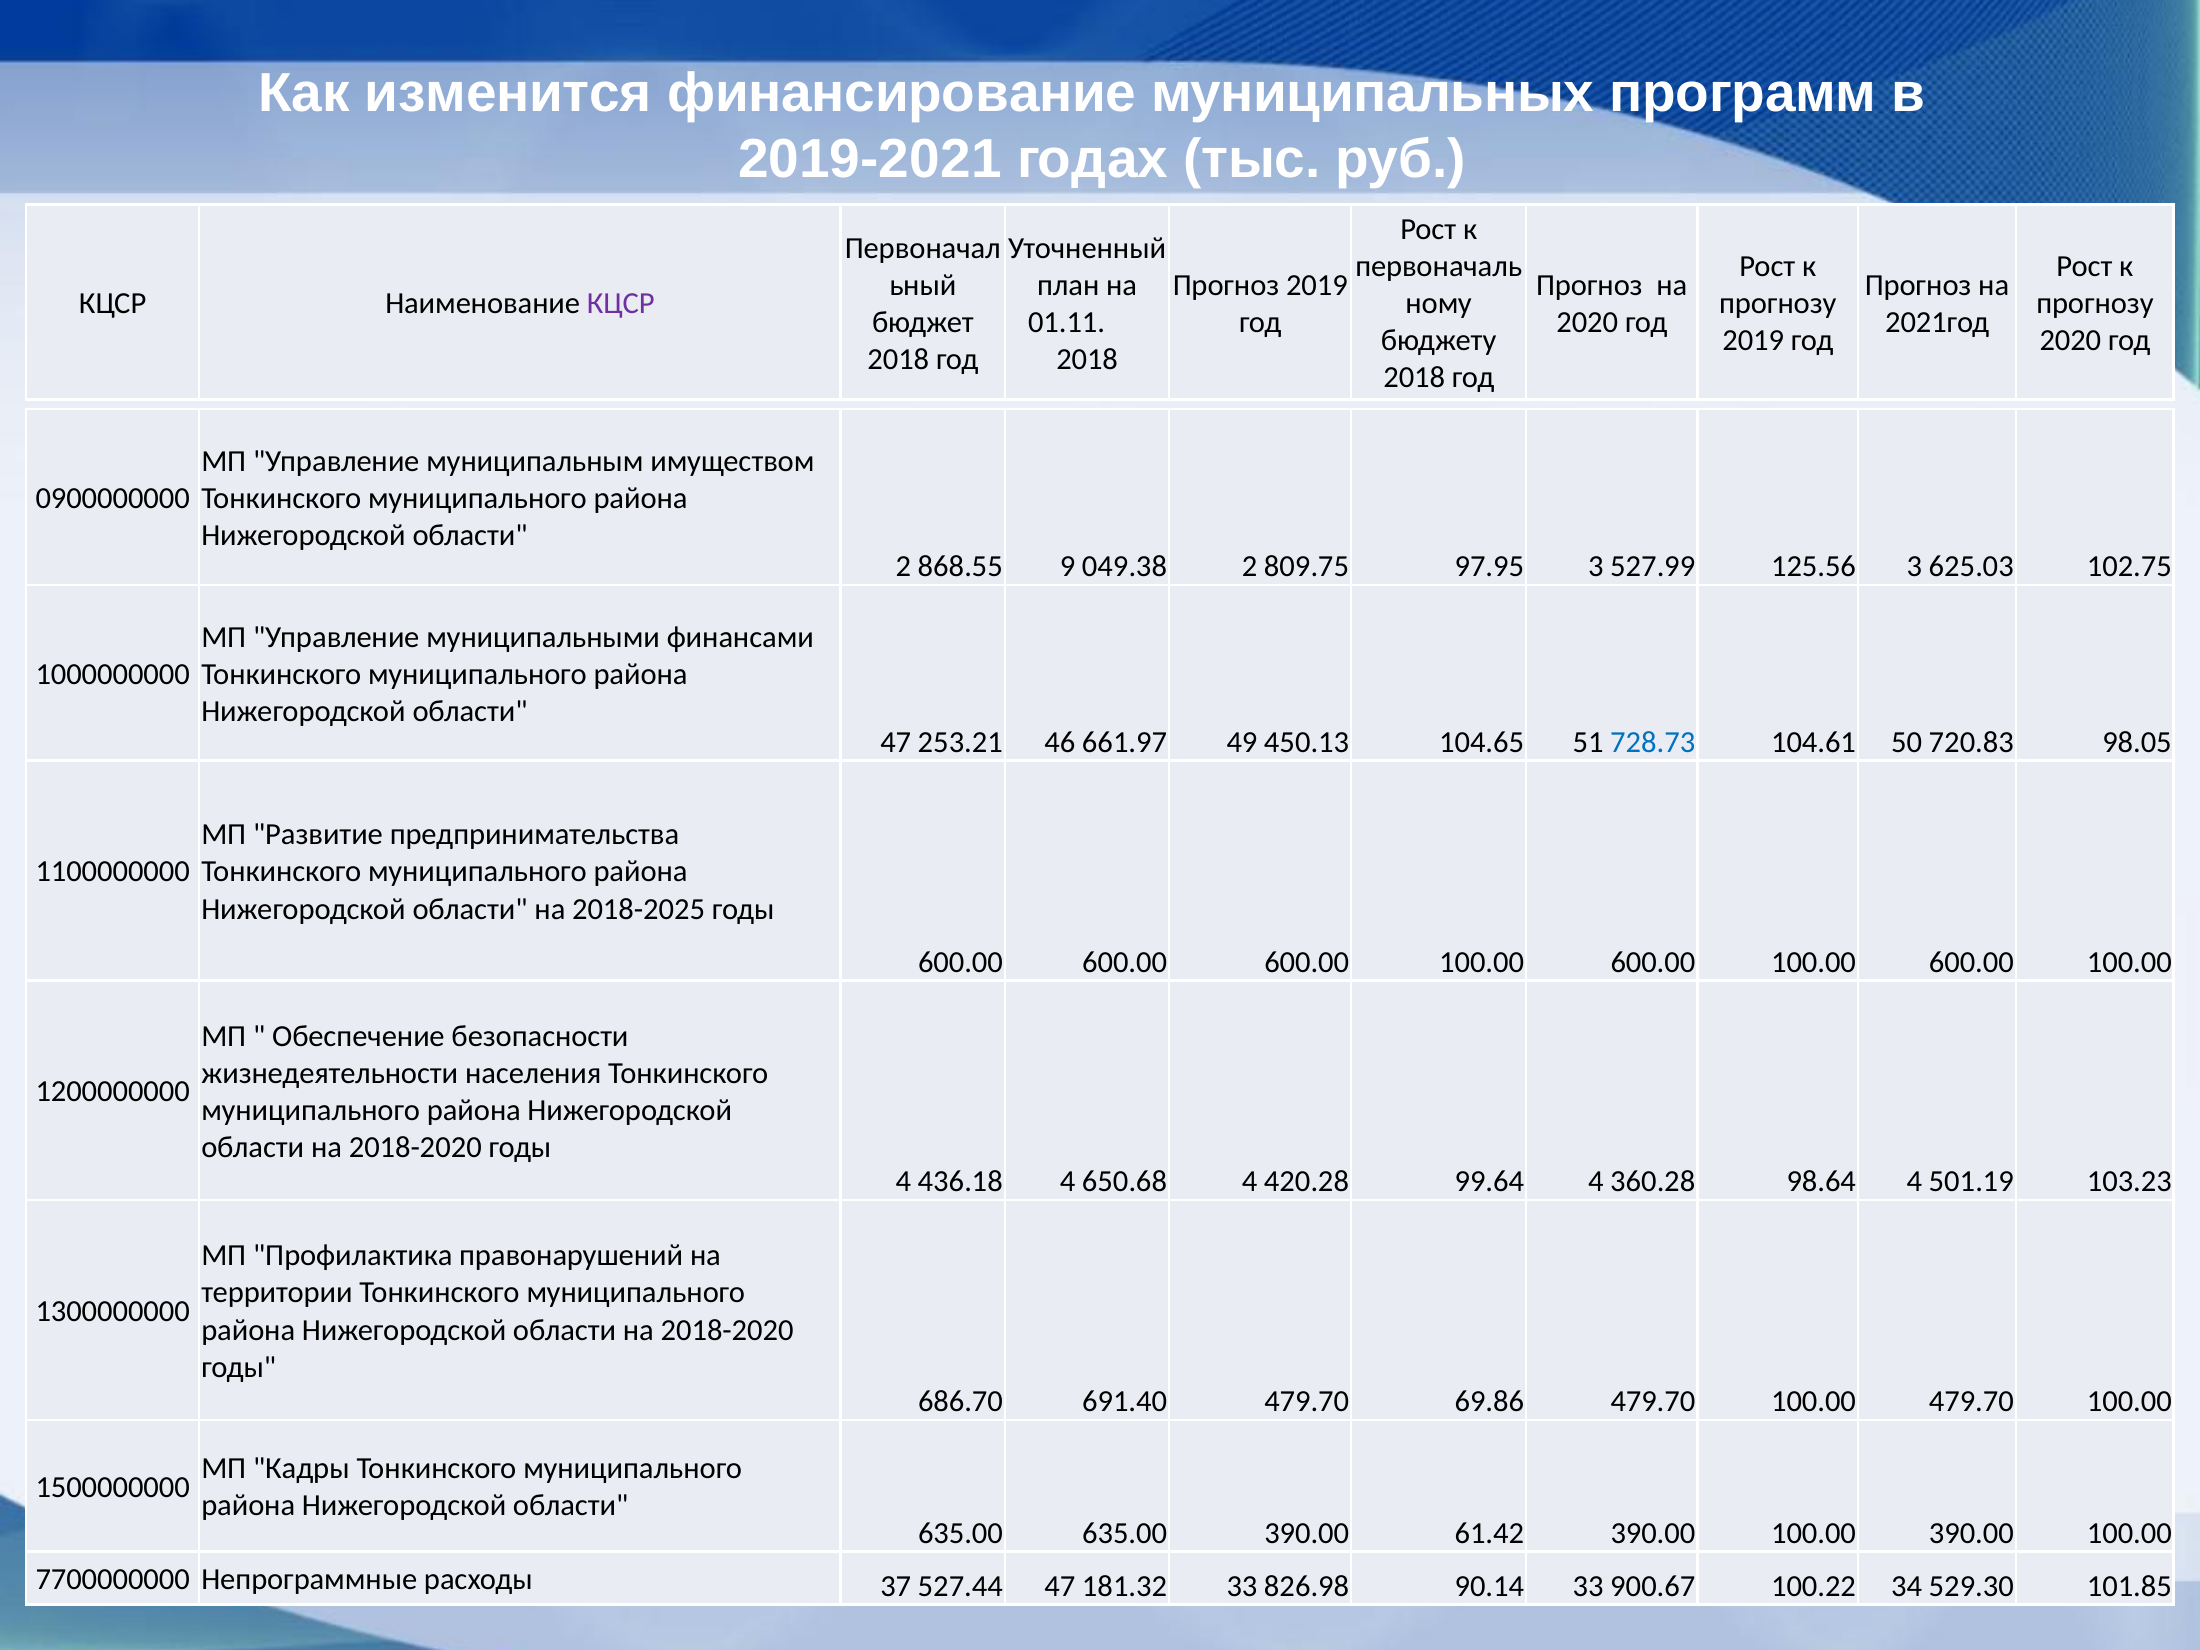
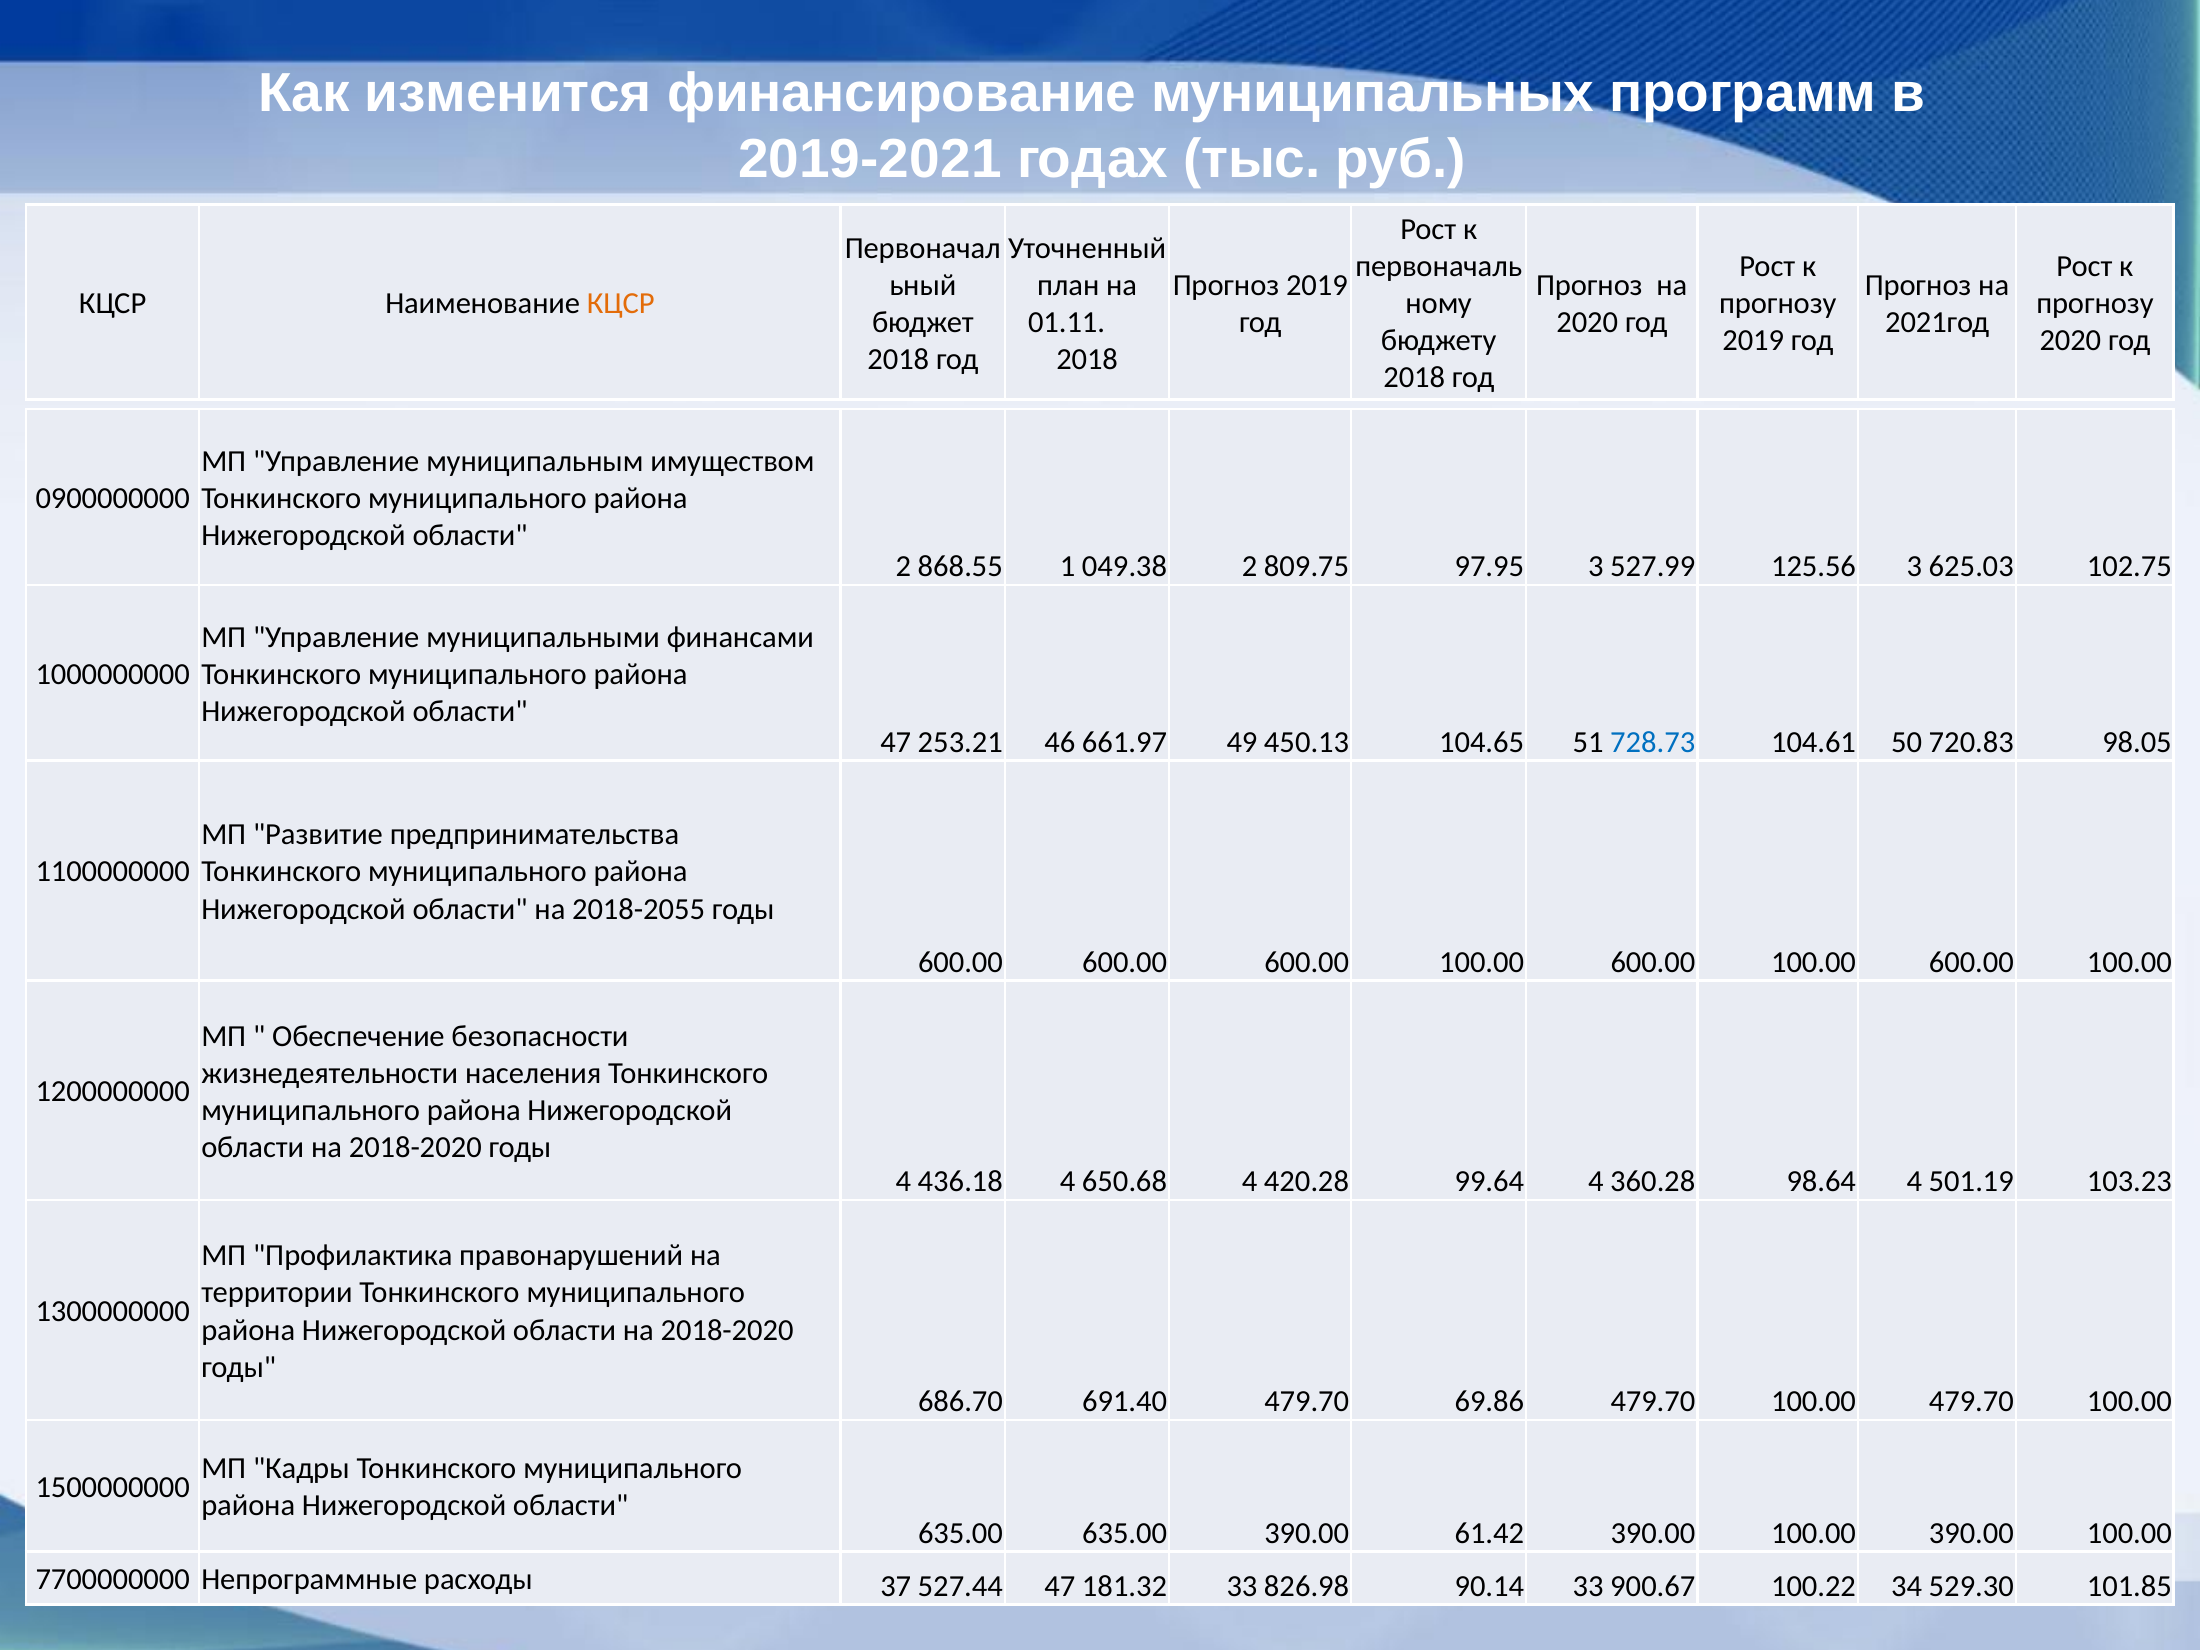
КЦСР at (621, 304) colour: purple -> orange
9: 9 -> 1
2018-2025: 2018-2025 -> 2018-2055
